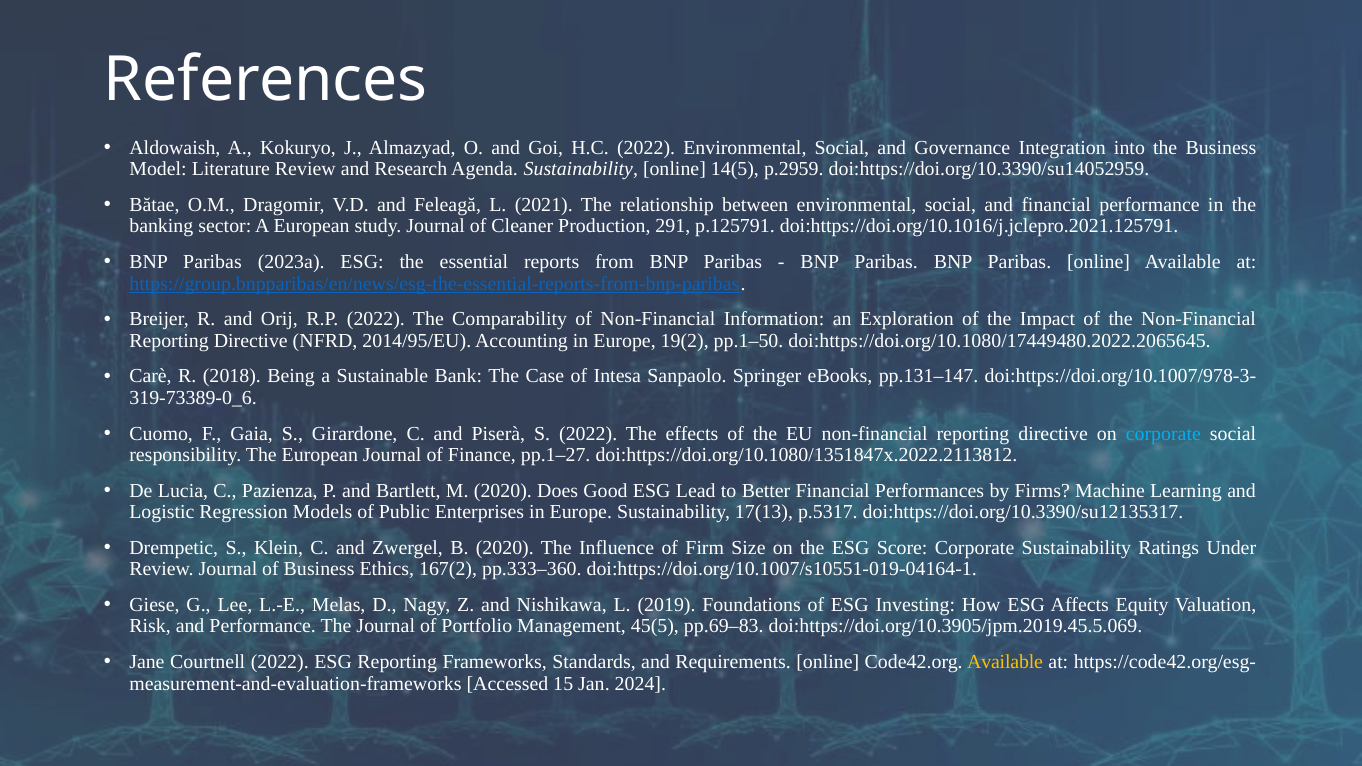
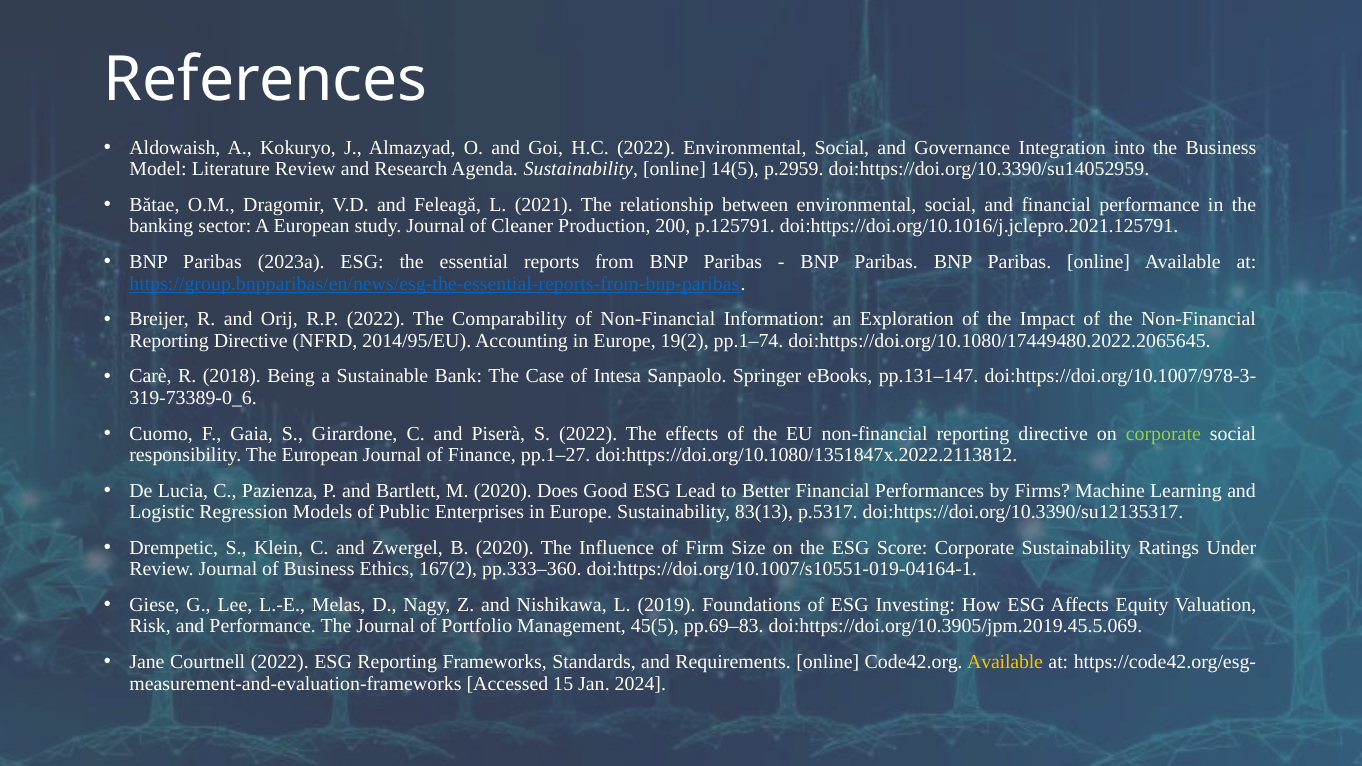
291: 291 -> 200
pp.1–50: pp.1–50 -> pp.1–74
corporate at (1163, 434) colour: light blue -> light green
17(13: 17(13 -> 83(13
